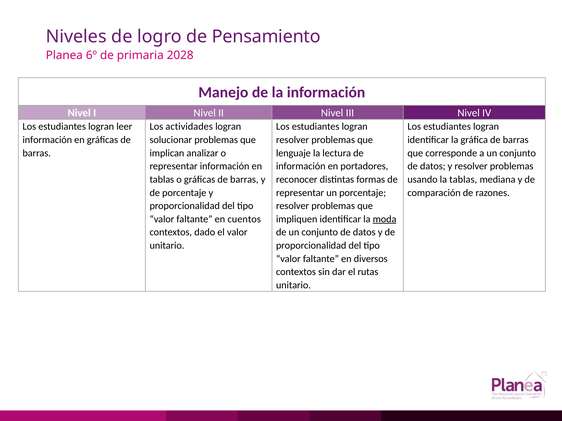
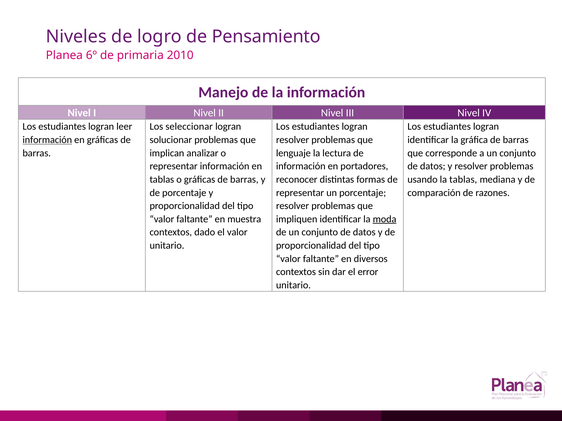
2028: 2028 -> 2010
actividades: actividades -> seleccionar
información at (47, 140) underline: none -> present
cuentos: cuentos -> muestra
rutas: rutas -> error
